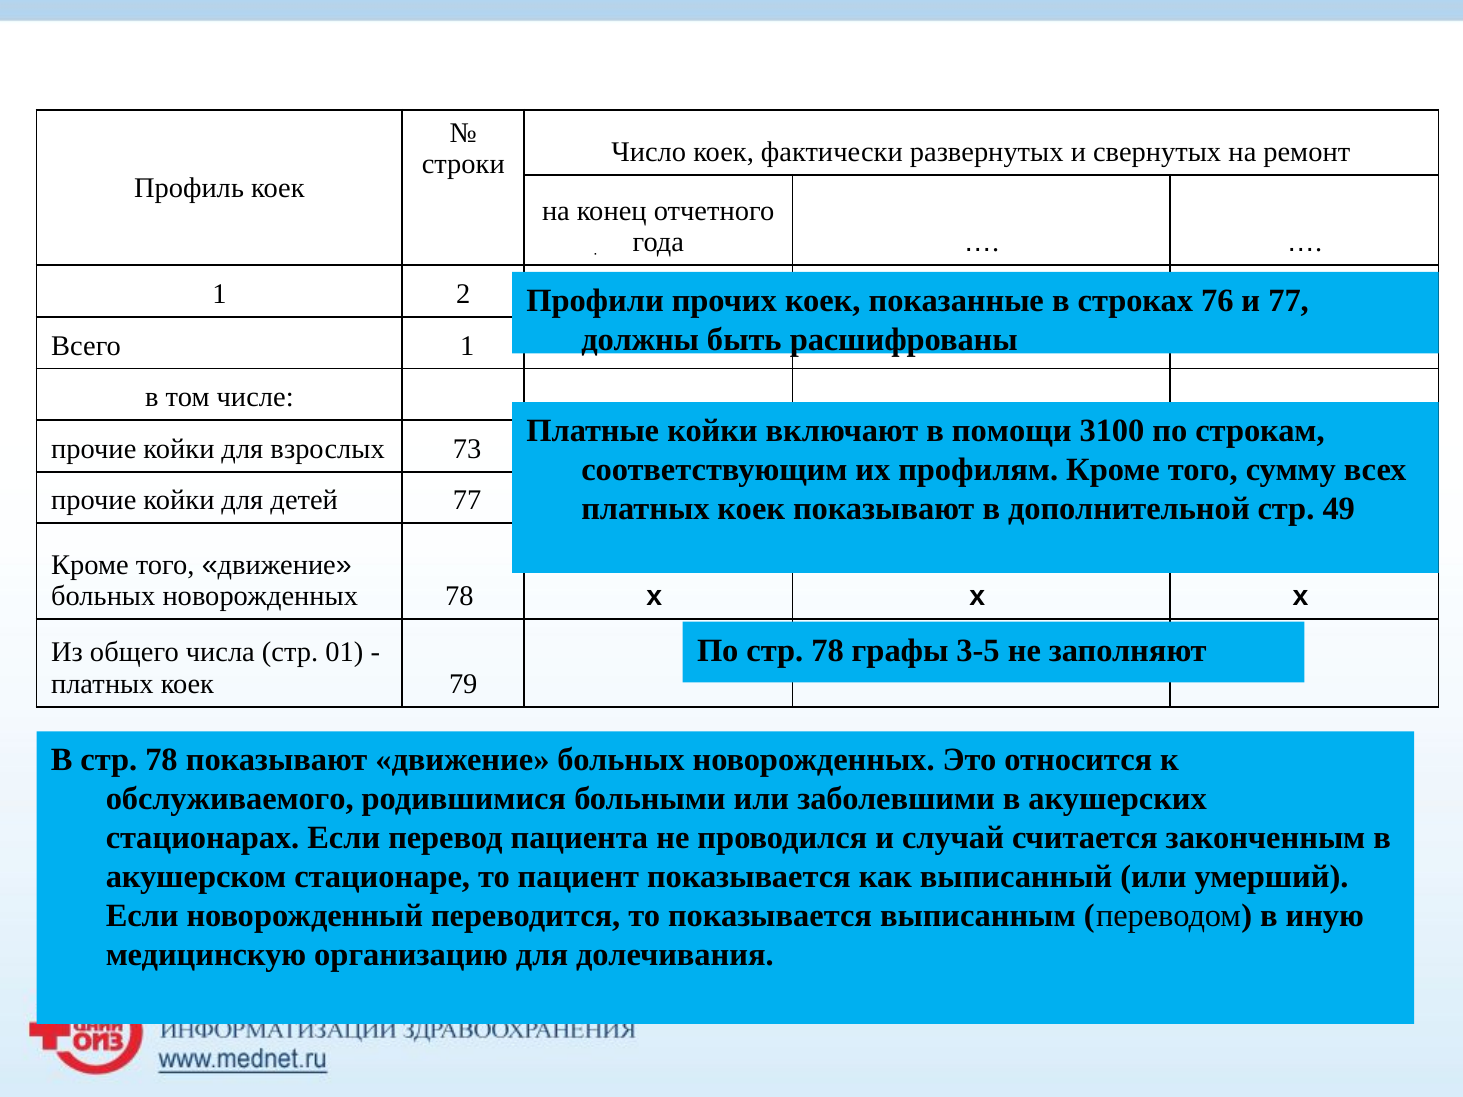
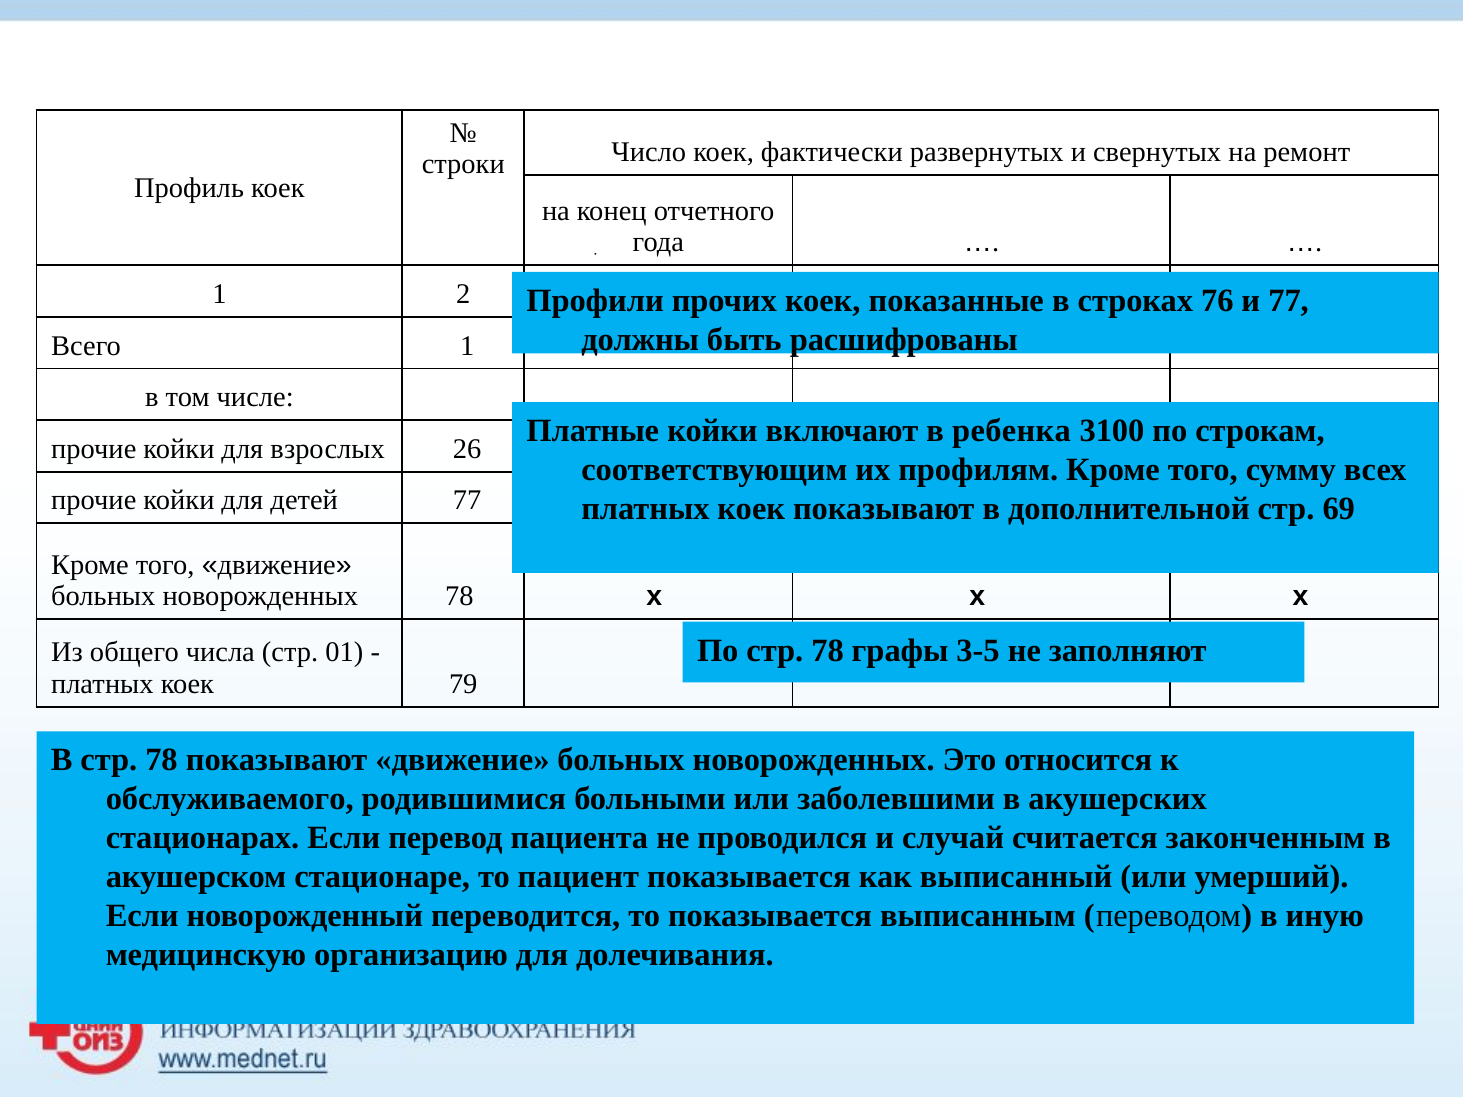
помощи: помощи -> ребенка
73: 73 -> 26
49: 49 -> 69
